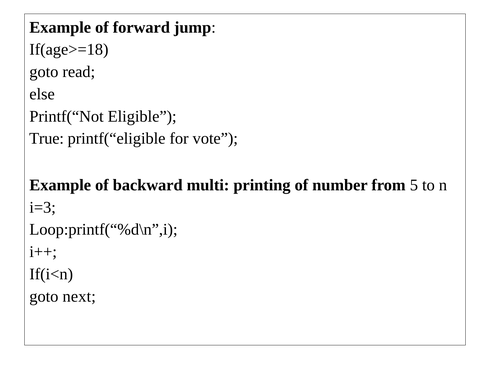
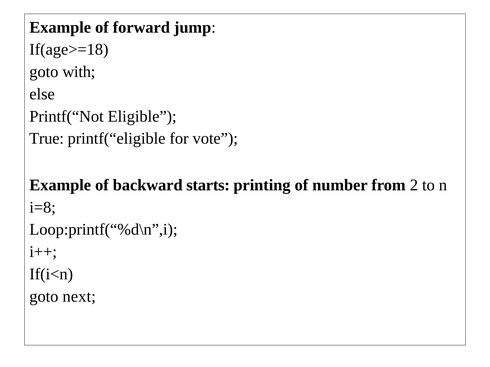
read: read -> with
multi: multi -> starts
5: 5 -> 2
i=3: i=3 -> i=8
